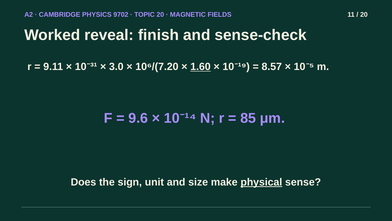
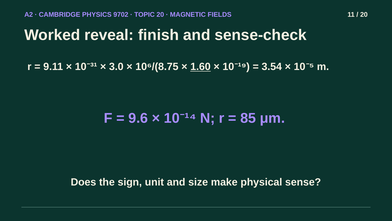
10⁶/(7.20: 10⁶/(7.20 -> 10⁶/(8.75
8.57: 8.57 -> 3.54
physical underline: present -> none
